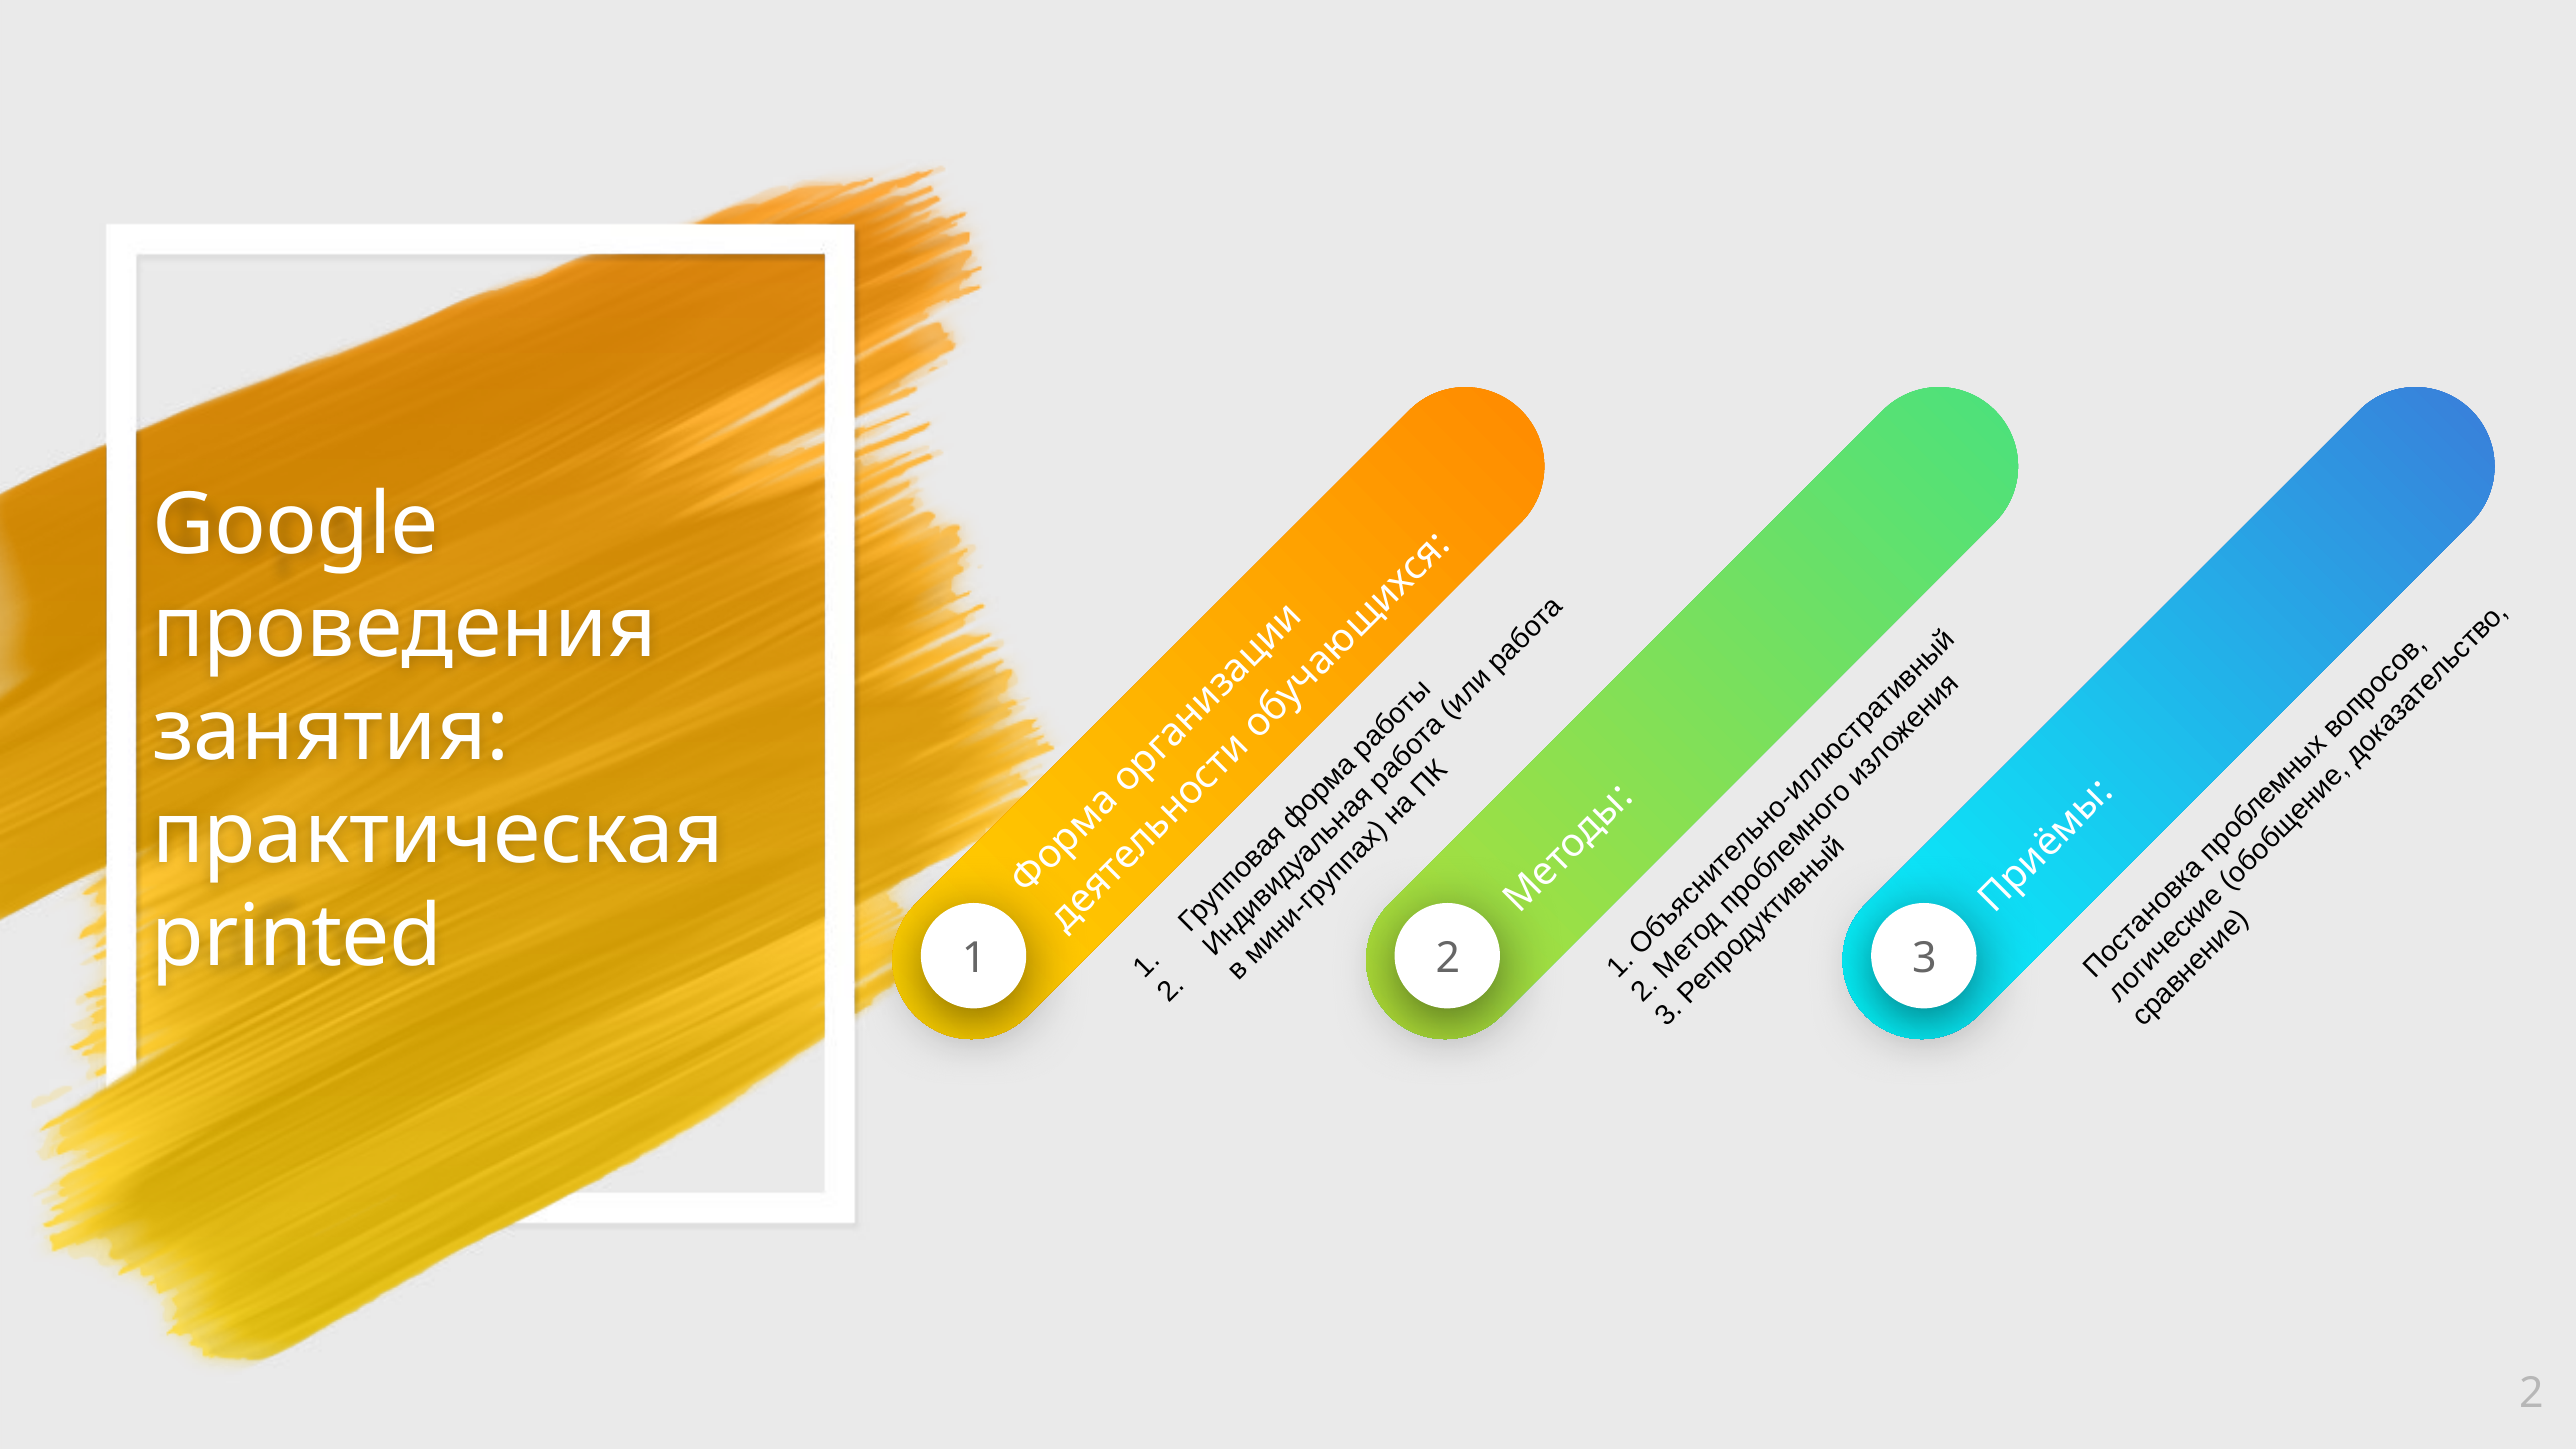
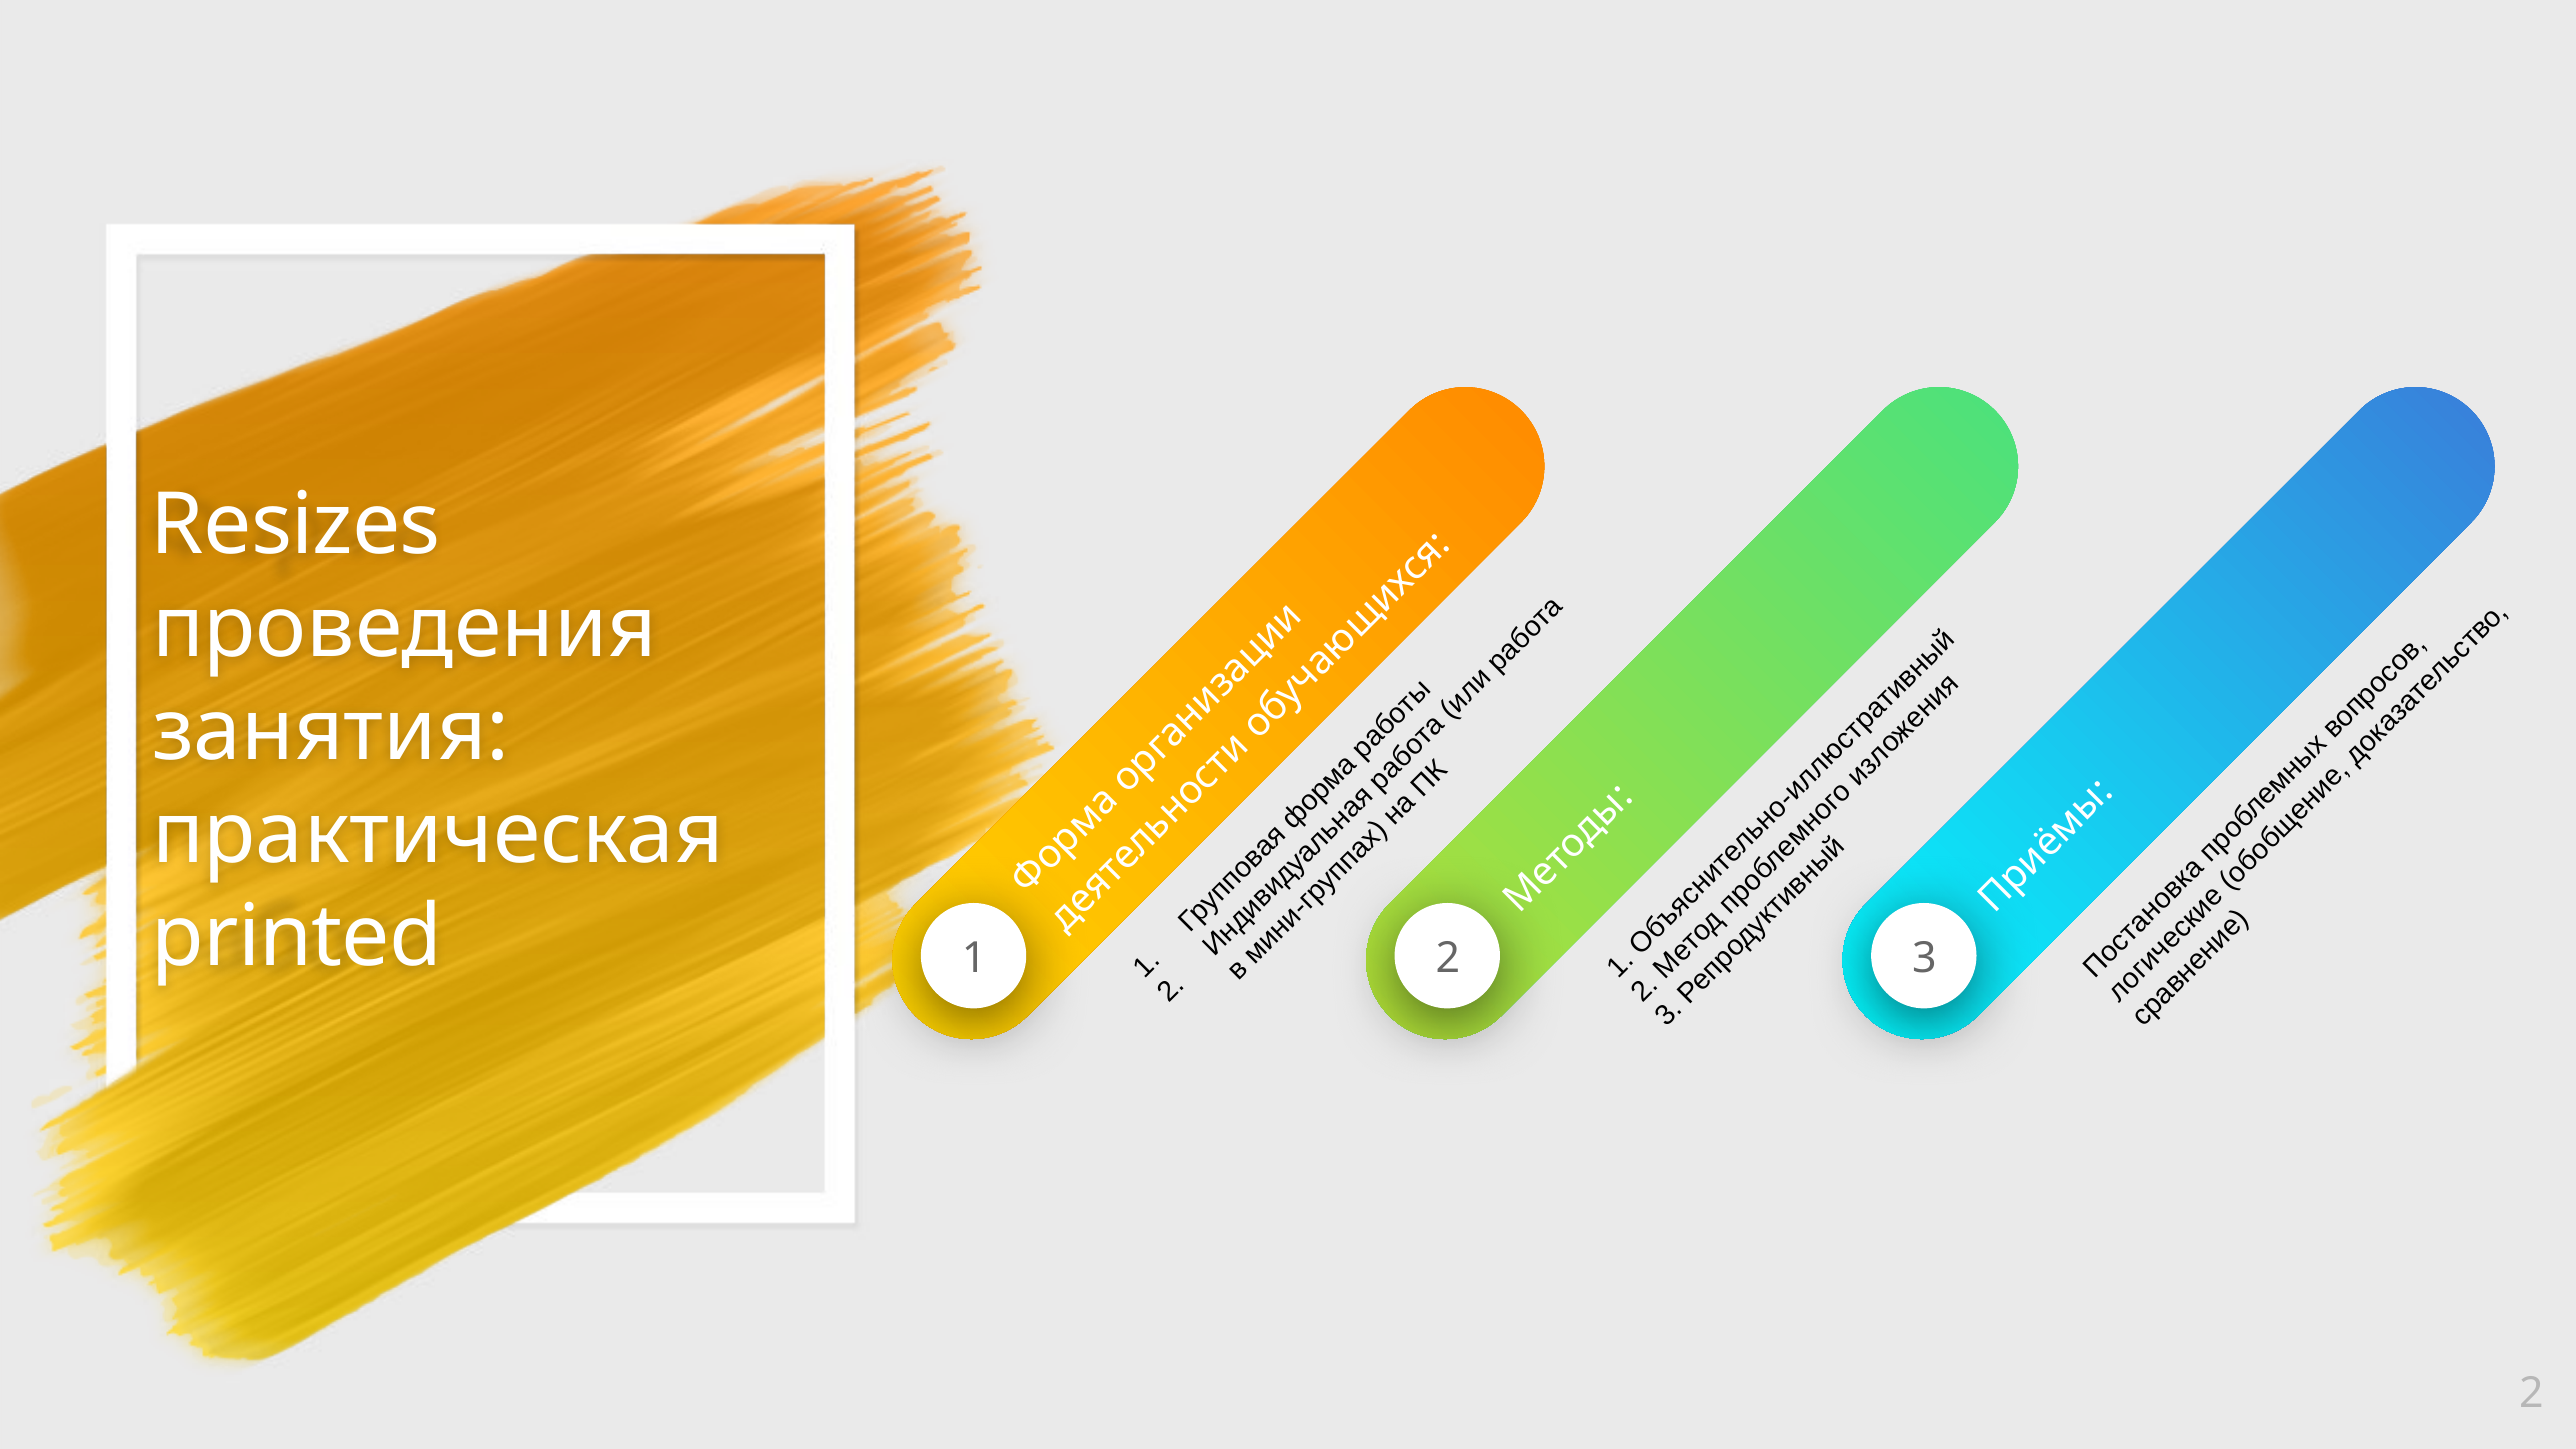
Google: Google -> Resizes
